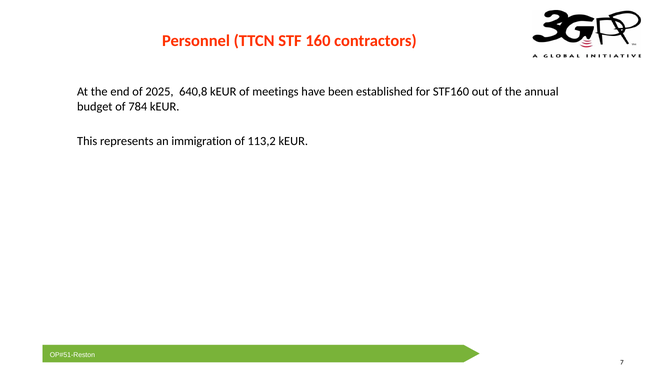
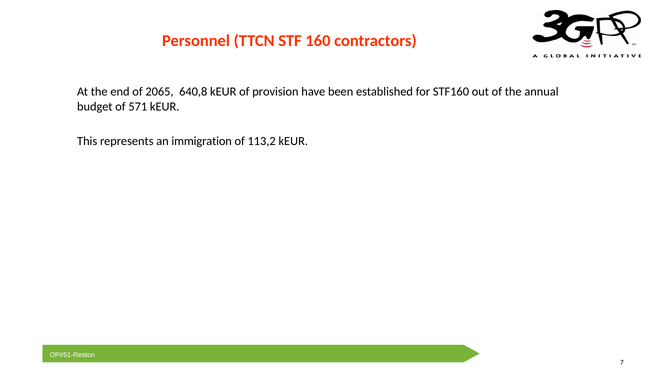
2025: 2025 -> 2065
meetings: meetings -> provision
784: 784 -> 571
